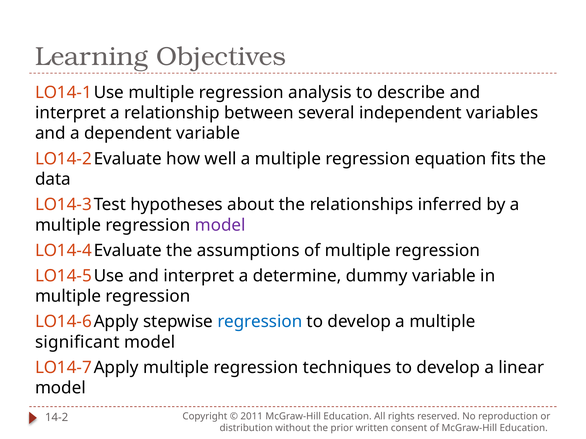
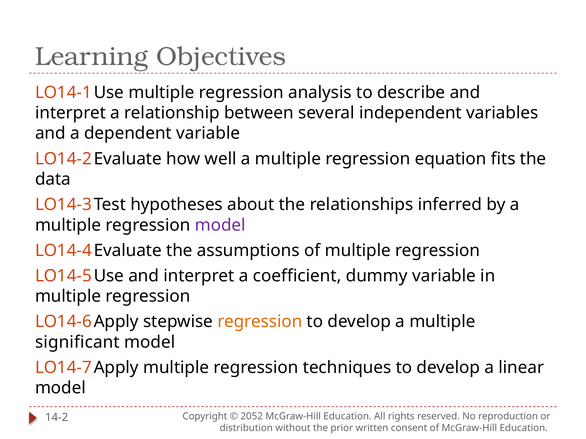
determine: determine -> coefficient
regression at (260, 322) colour: blue -> orange
2011: 2011 -> 2052
